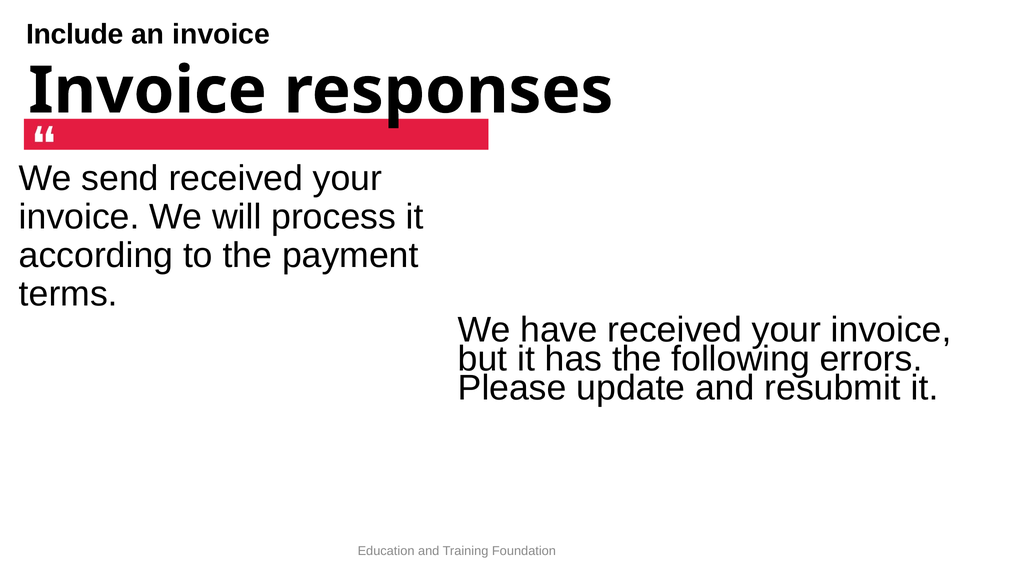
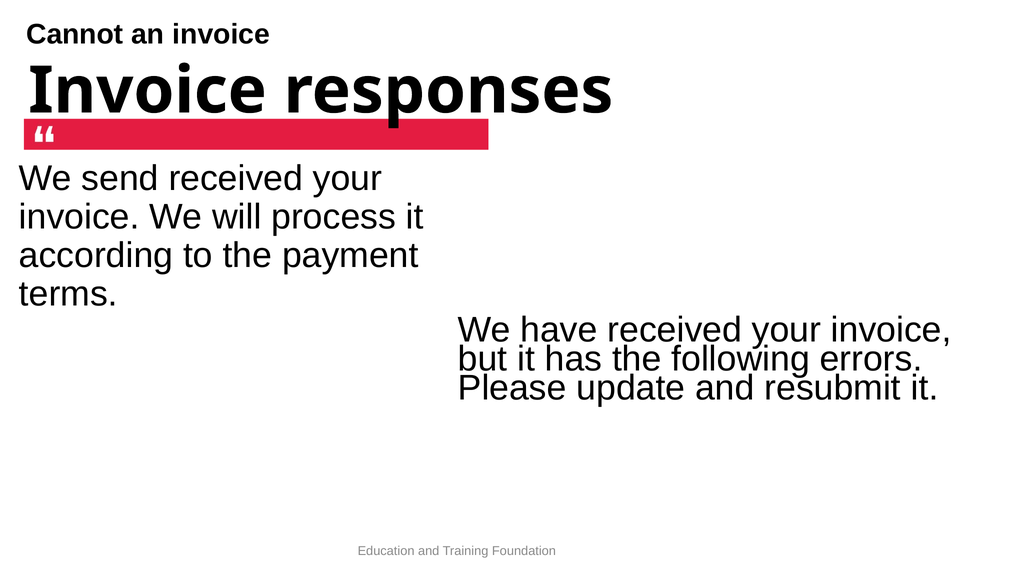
Include: Include -> Cannot
